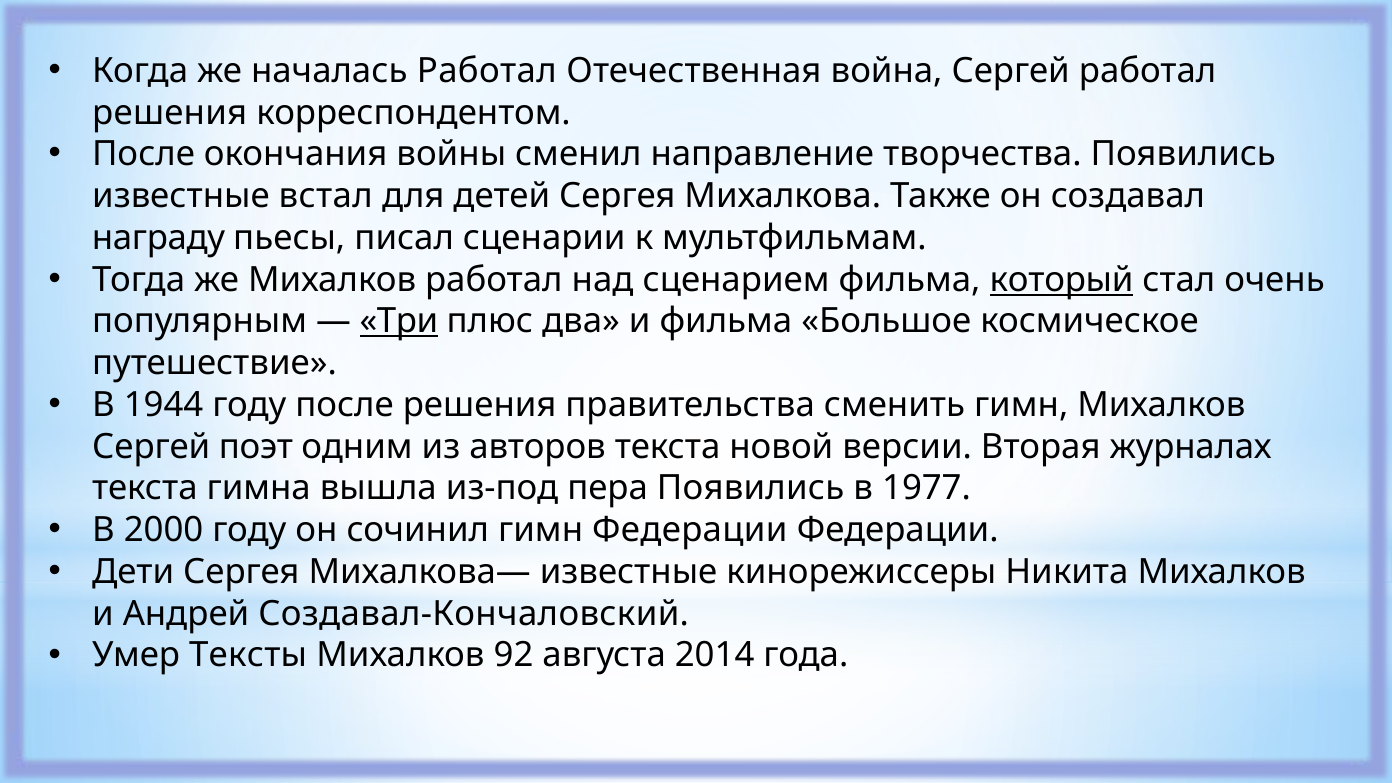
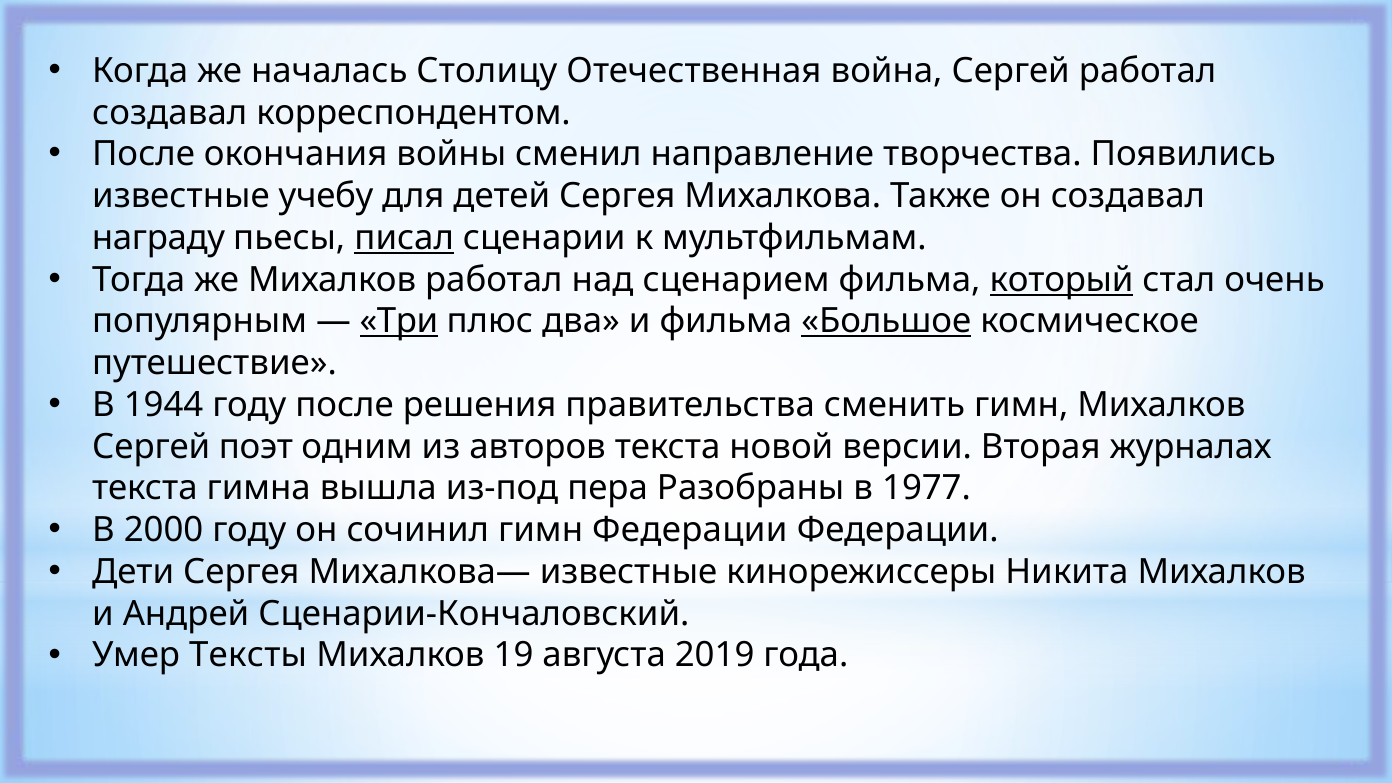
началась Работал: Работал -> Столицу
решения at (170, 113): решения -> создавал
встал: встал -> учебу
писал underline: none -> present
Большое underline: none -> present
пера Появились: Появились -> Разобраны
Создавал-Кончаловский: Создавал-Кончаловский -> Сценарии-Кончаловский
92: 92 -> 19
2014: 2014 -> 2019
